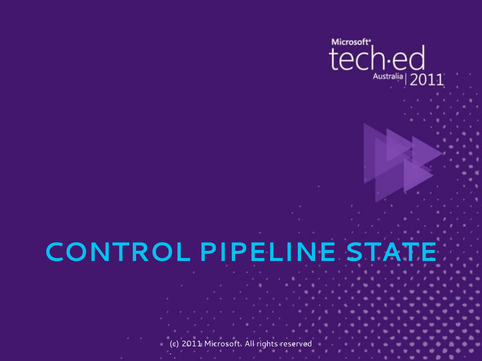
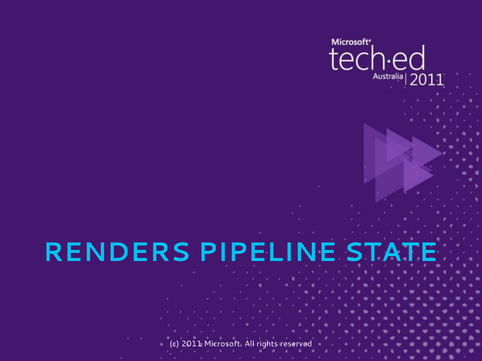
CONTROL: CONTROL -> RENDERS
